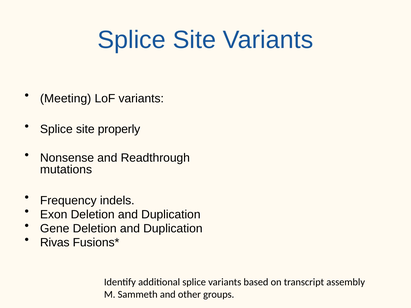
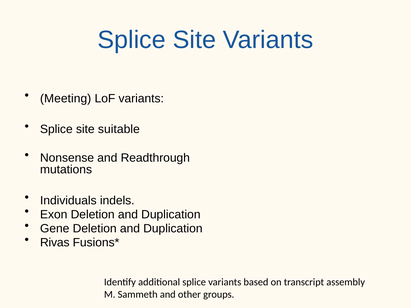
properly: properly -> suitable
Frequency: Frequency -> Individuals
